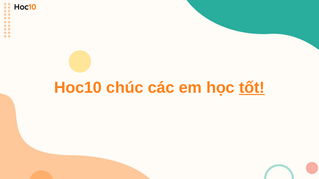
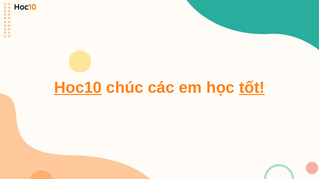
Hoc10 underline: none -> present
